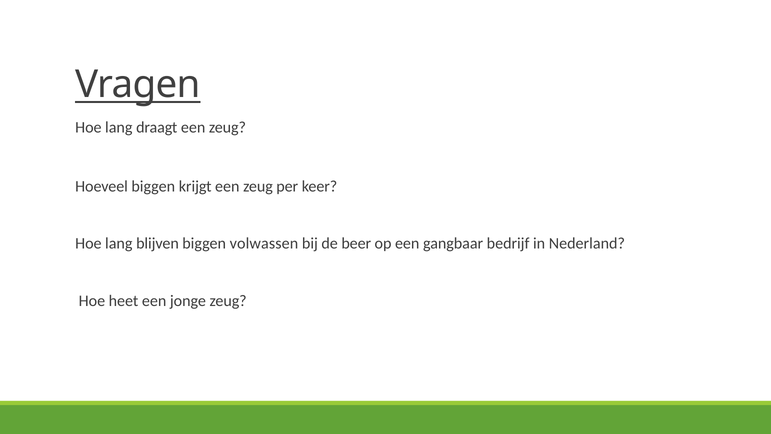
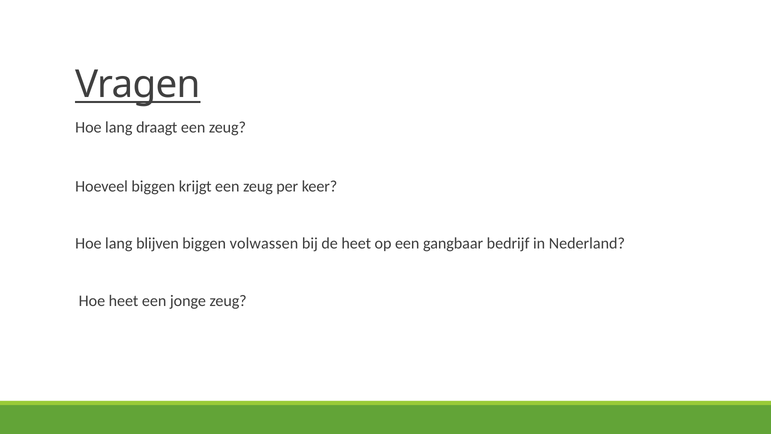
de beer: beer -> heet
